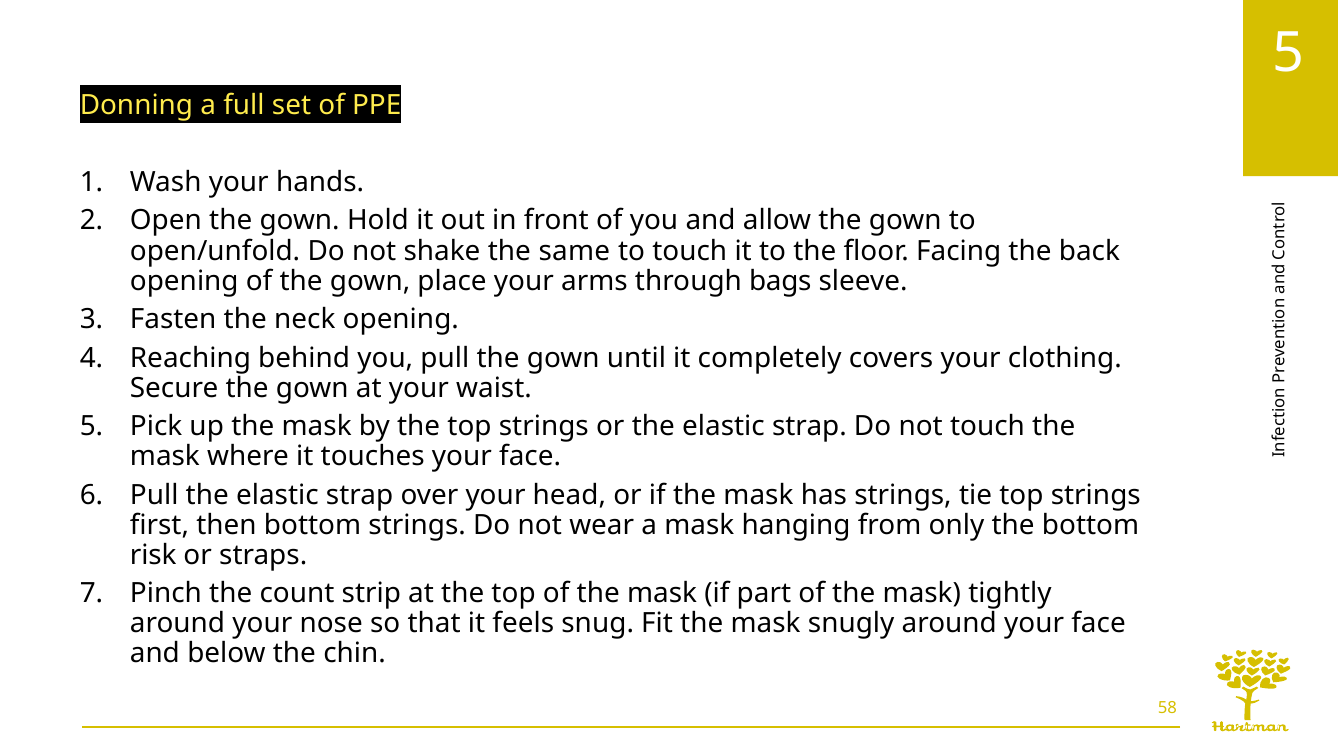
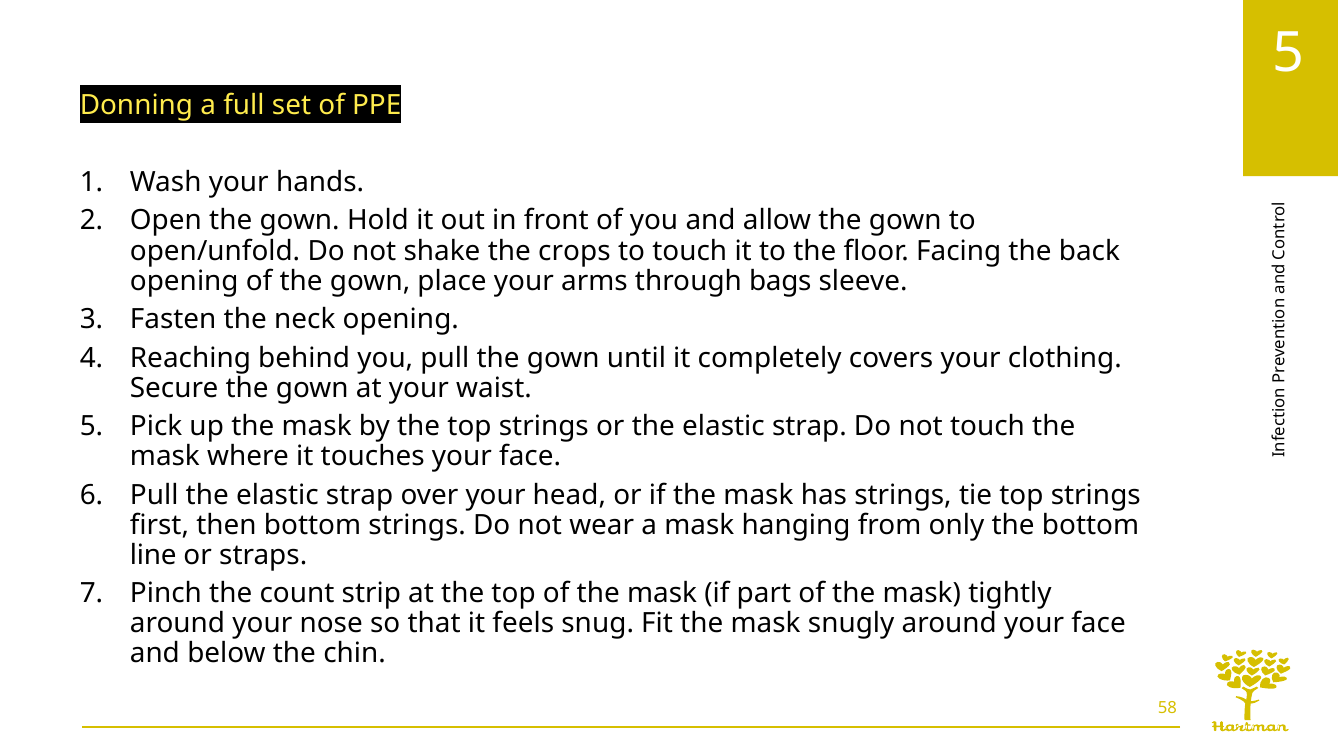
same: same -> crops
risk: risk -> line
